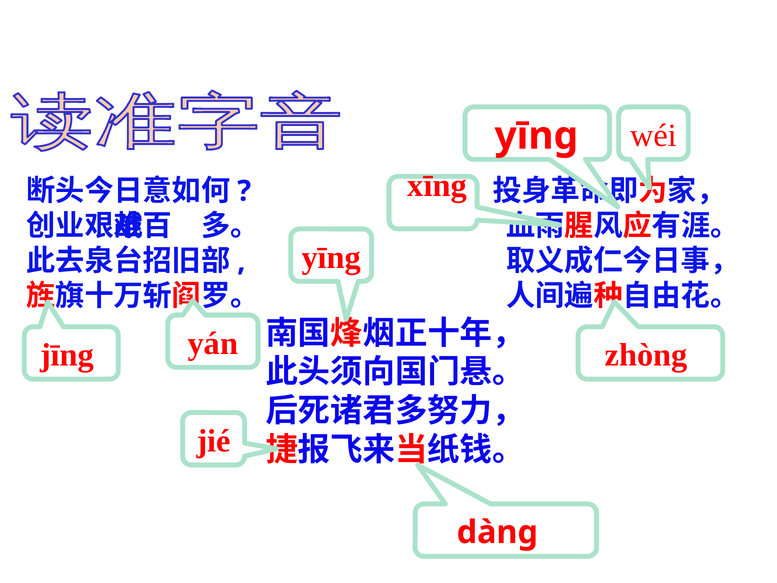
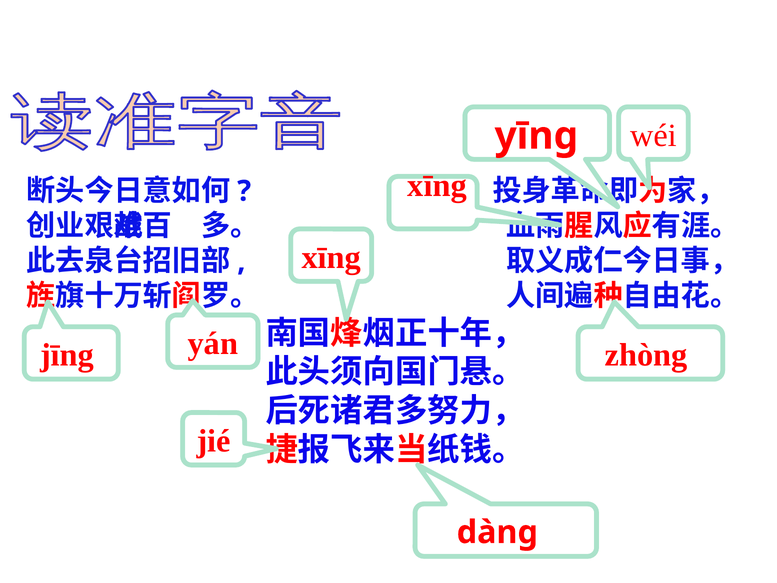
yīng at (331, 257): yīng -> xīng
